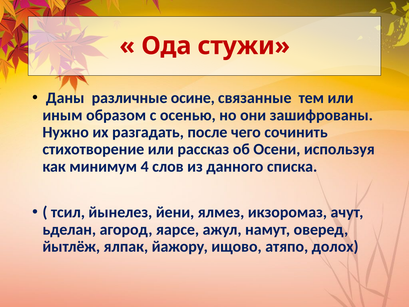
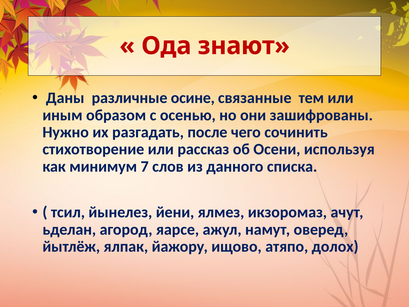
стужи: стужи -> знают
4: 4 -> 7
